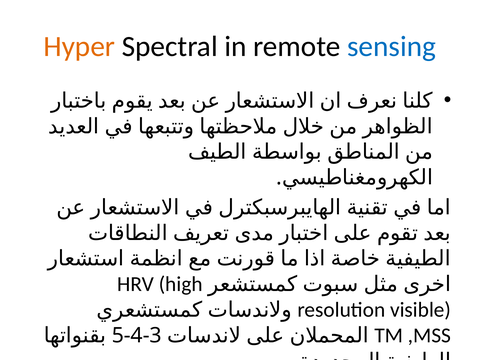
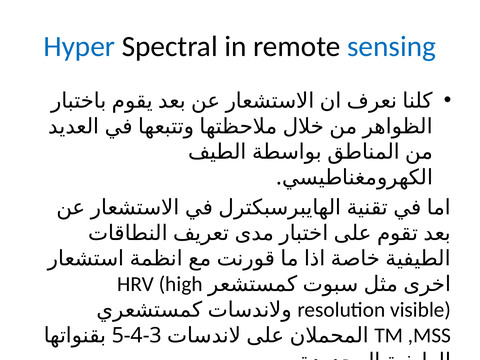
Hyper colour: orange -> blue
